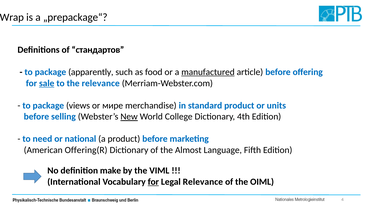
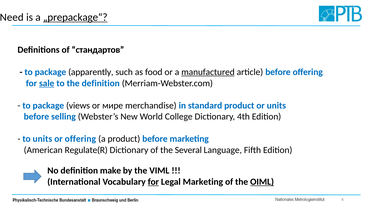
Wrap: Wrap -> Need
„prepackage“ underline: none -> present
the relevance: relevance -> definition
New underline: present -> none
to need: need -> units
or national: national -> offering
Offering(R: Offering(R -> Regulate(R
Almost: Almost -> Several
Legal Relevance: Relevance -> Marketing
OIML underline: none -> present
